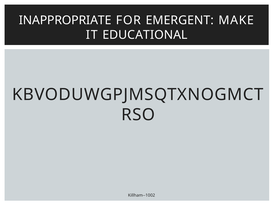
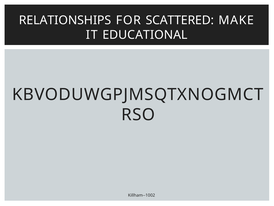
INAPPROPRIATE: INAPPROPRIATE -> RELATIONSHIPS
EMERGENT: EMERGENT -> SCATTERED
